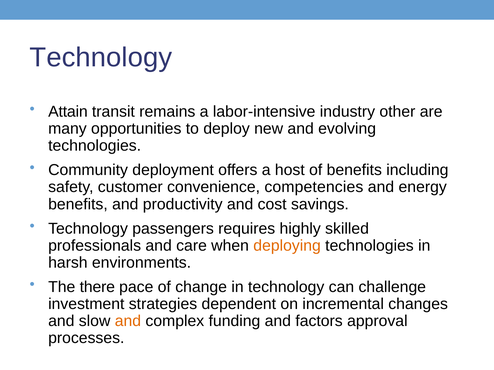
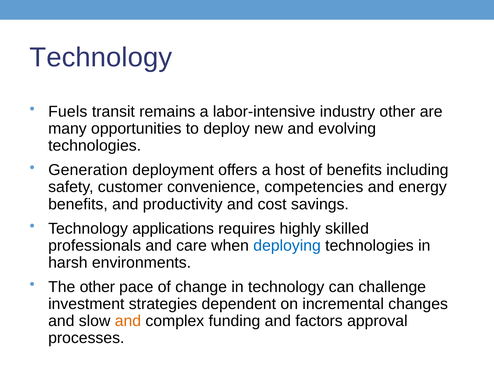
Attain: Attain -> Fuels
Community: Community -> Generation
passengers: passengers -> applications
deploying colour: orange -> blue
The there: there -> other
